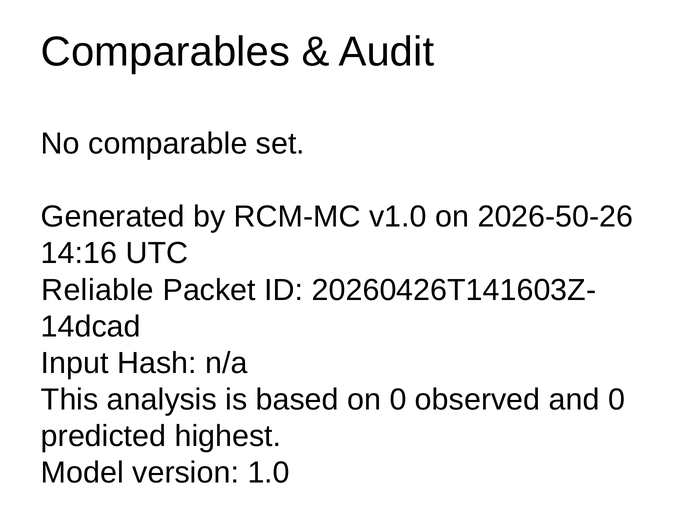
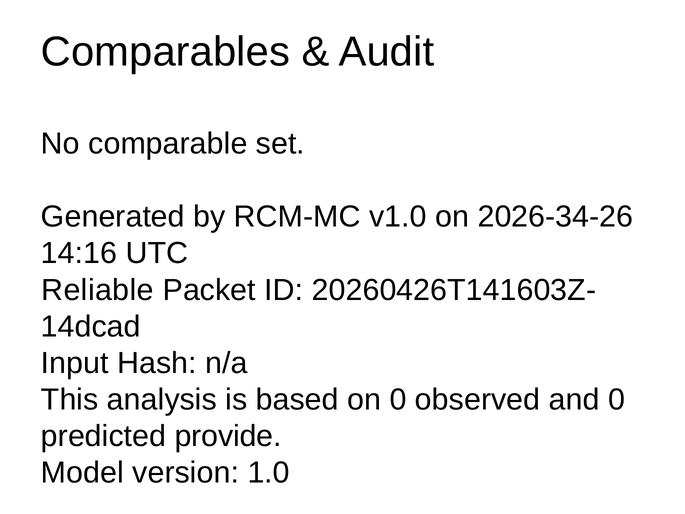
2026-50-26: 2026-50-26 -> 2026-34-26
highest: highest -> provide
